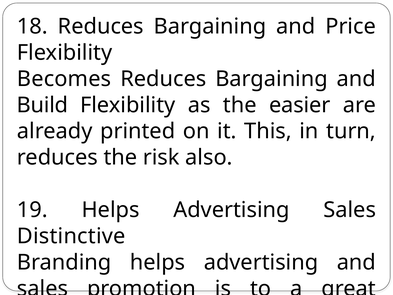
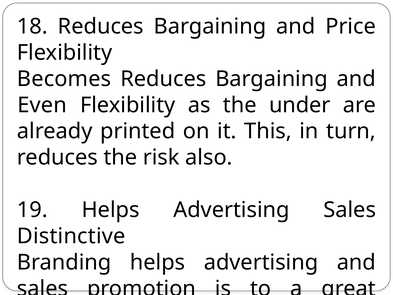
Build: Build -> Even
easier: easier -> under
